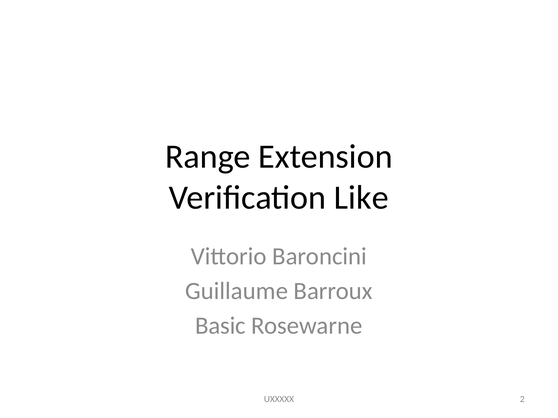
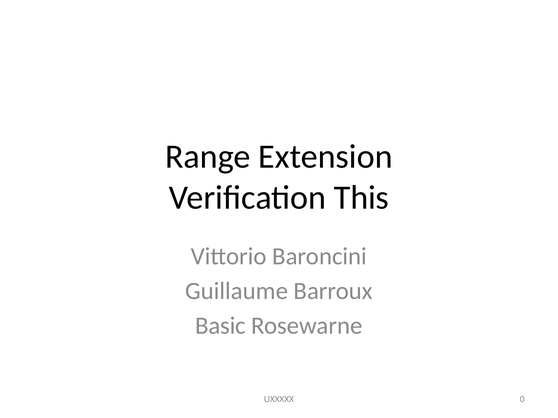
Like: Like -> This
2: 2 -> 0
